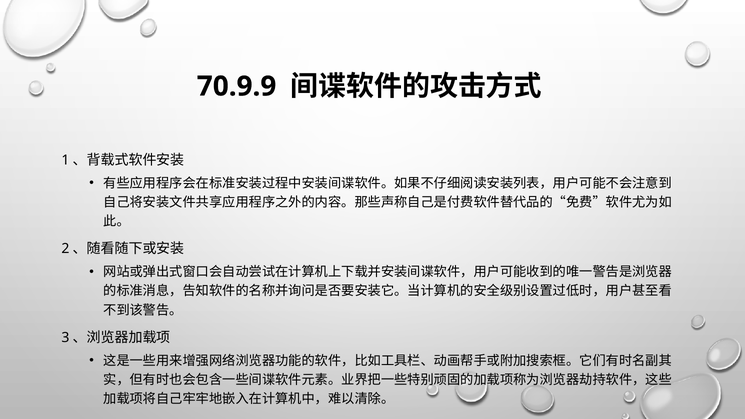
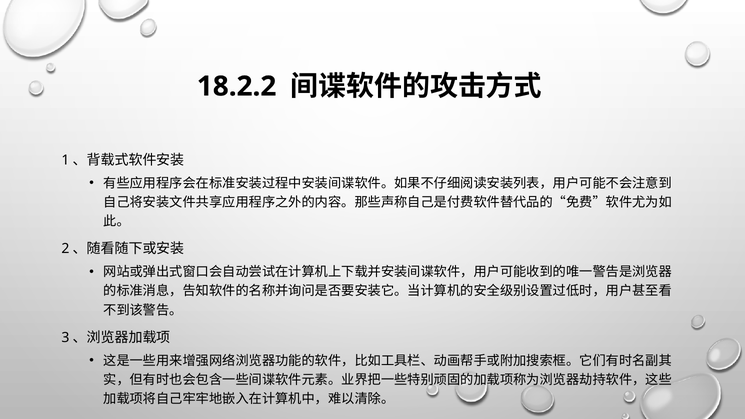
70.9.9: 70.9.9 -> 18.2.2
